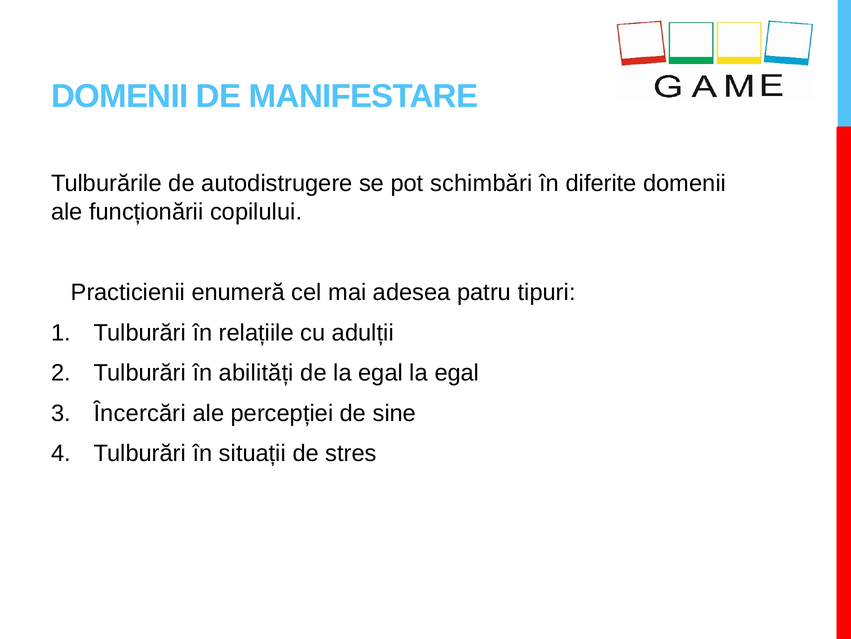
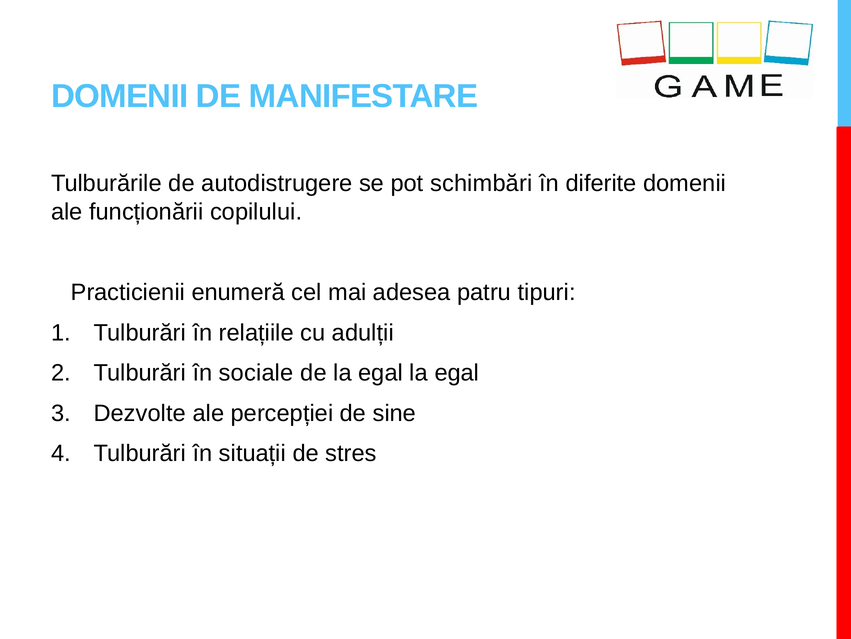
abilități: abilități -> sociale
Încercări: Încercări -> Dezvolte
